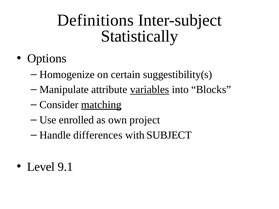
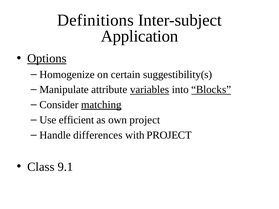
Statistically: Statistically -> Application
Options underline: none -> present
Blocks underline: none -> present
enrolled: enrolled -> efficient
with SUBJECT: SUBJECT -> PROJECT
Level: Level -> Class
